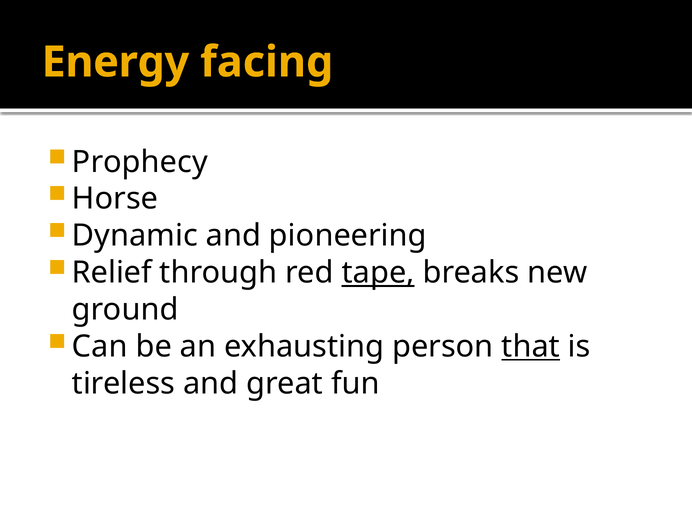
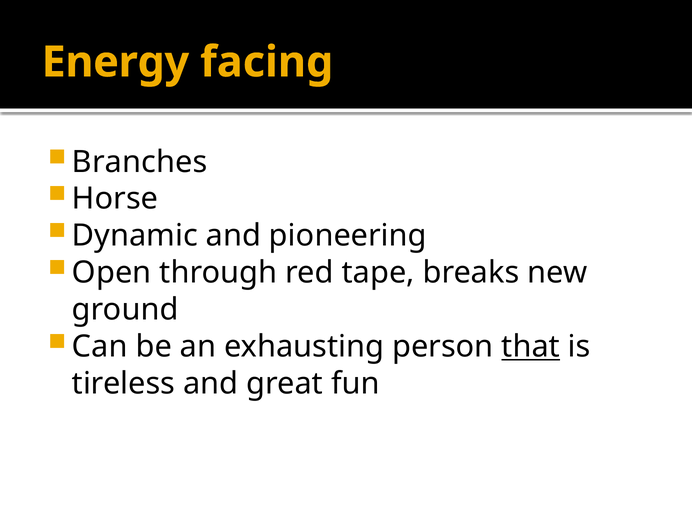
Prophecy: Prophecy -> Branches
Relief: Relief -> Open
tape underline: present -> none
